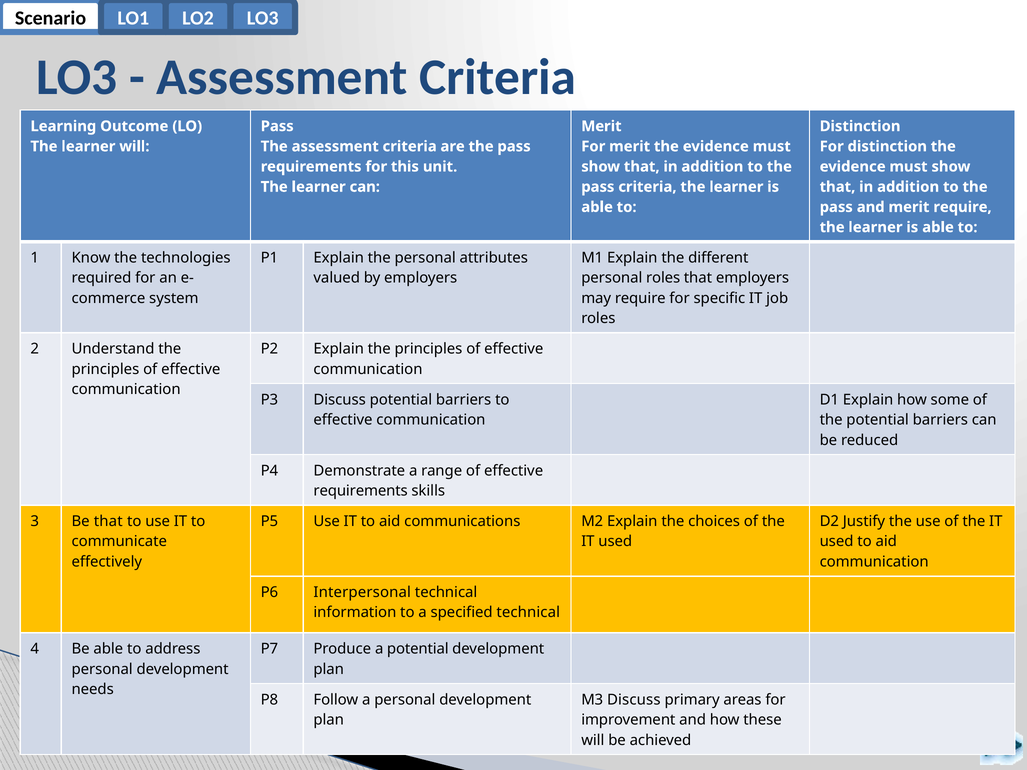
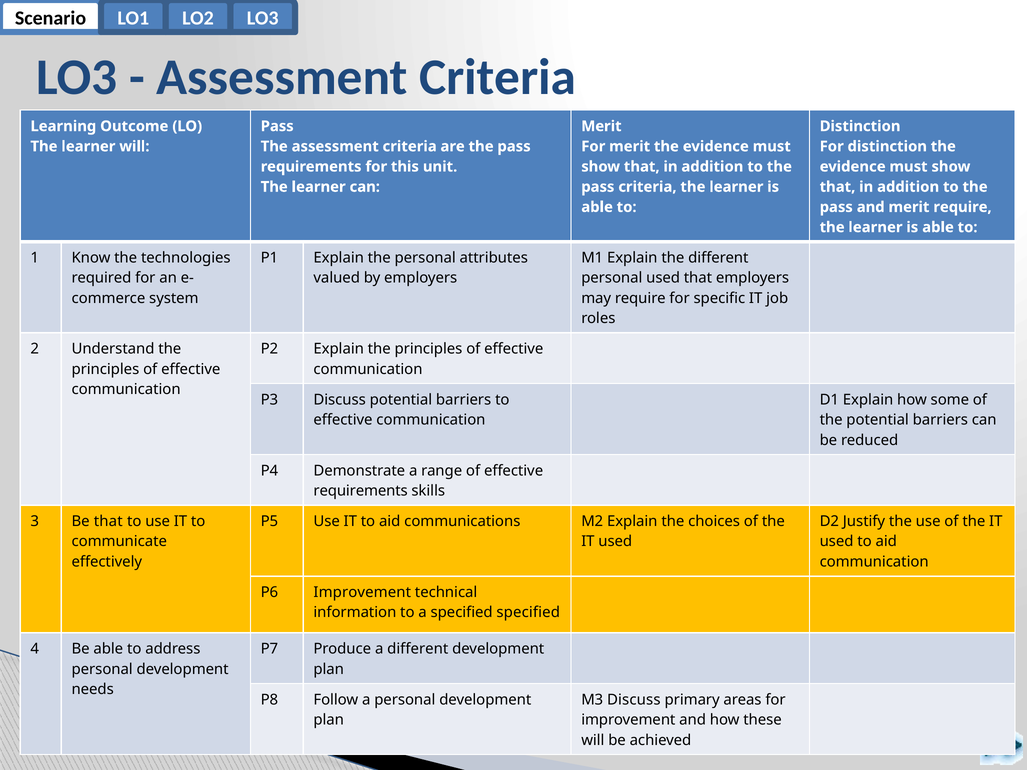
personal roles: roles -> used
P6 Interpersonal: Interpersonal -> Improvement
specified technical: technical -> specified
a potential: potential -> different
